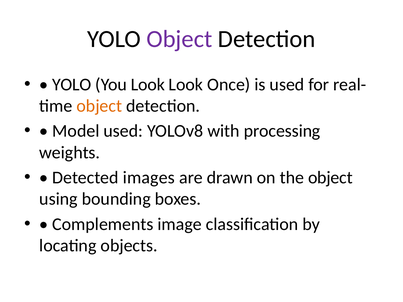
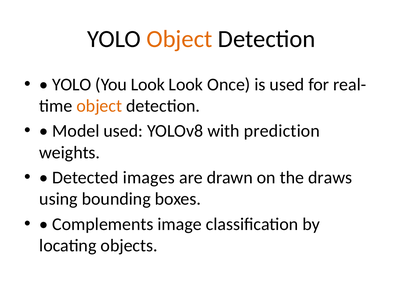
Object at (179, 39) colour: purple -> orange
processing: processing -> prediction
the object: object -> draws
